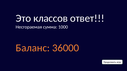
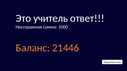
классов: классов -> учитель
36000: 36000 -> 21446
